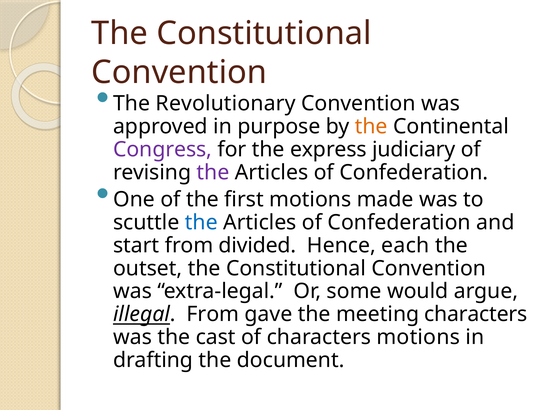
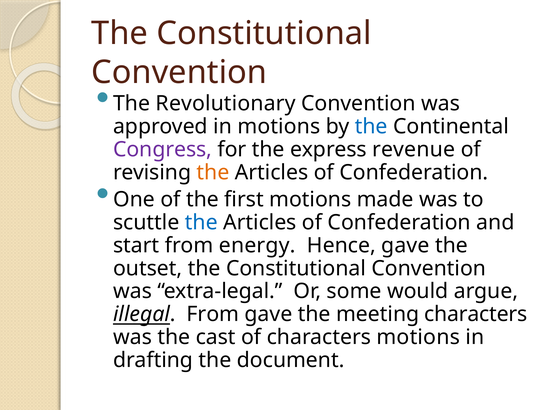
in purpose: purpose -> motions
the at (371, 127) colour: orange -> blue
judiciary: judiciary -> revenue
the at (213, 172) colour: purple -> orange
divided: divided -> energy
Hence each: each -> gave
